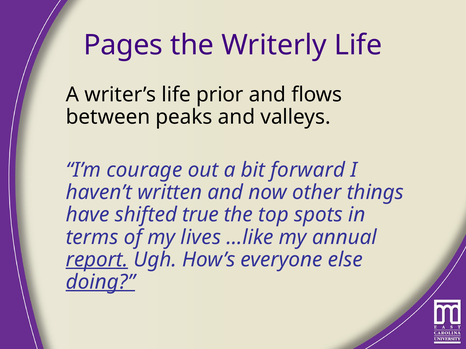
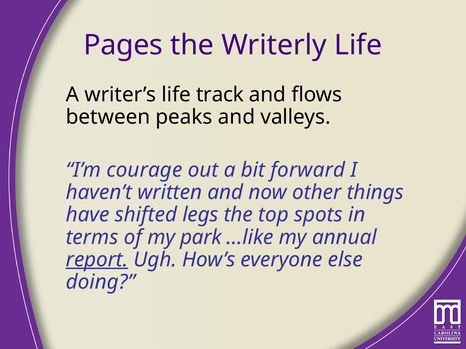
prior: prior -> track
true: true -> legs
lives: lives -> park
doing underline: present -> none
